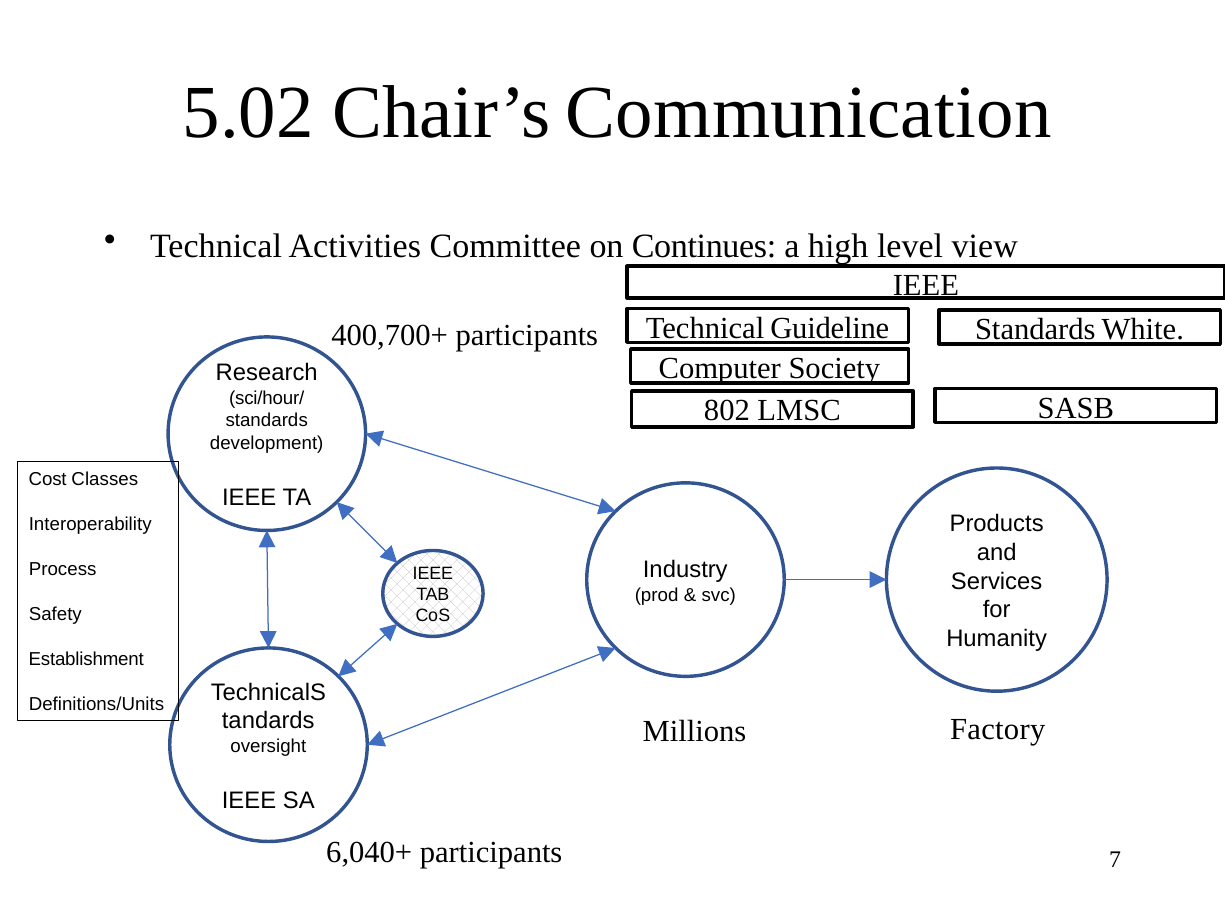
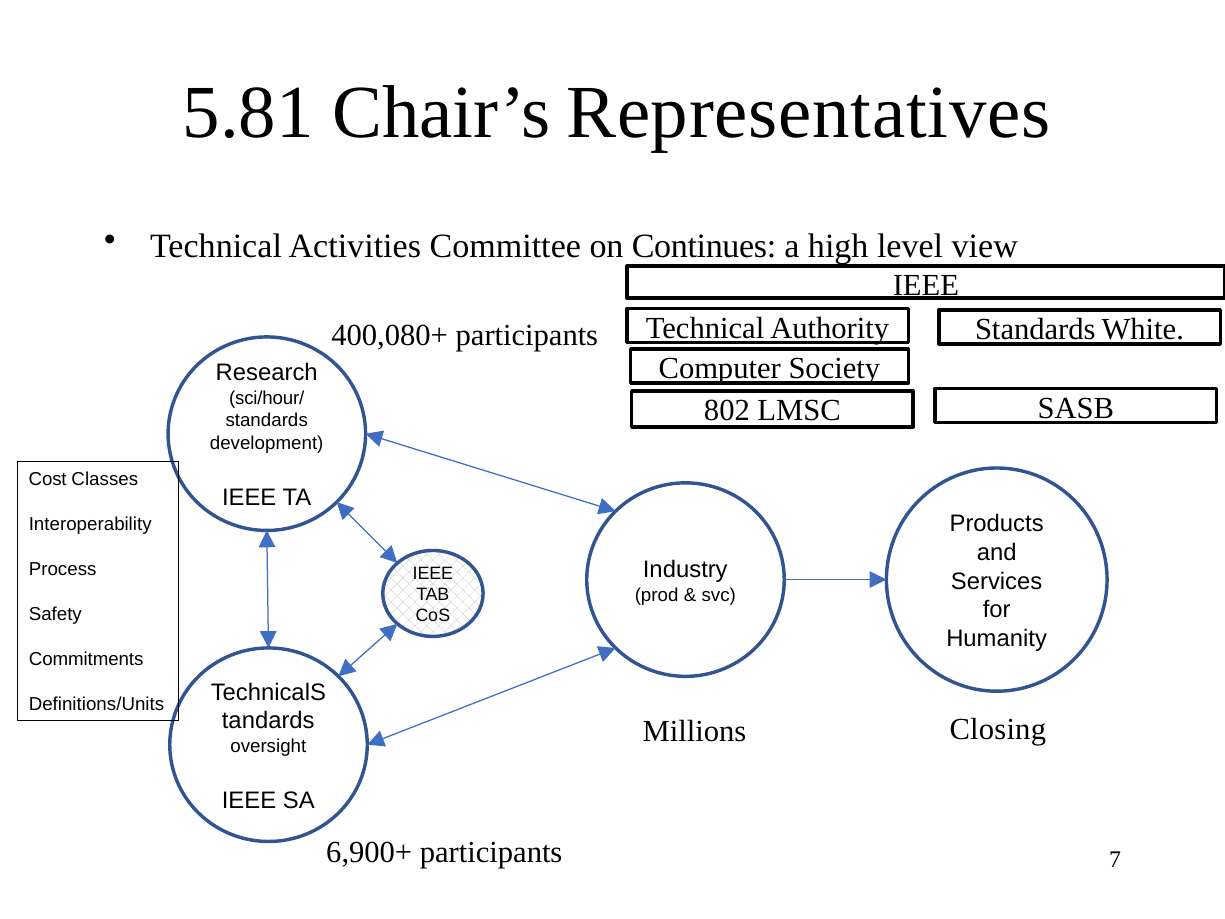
5.02: 5.02 -> 5.81
Communication: Communication -> Representatives
Guideline: Guideline -> Authority
400,700+: 400,700+ -> 400,080+
Establishment: Establishment -> Commitments
Factory: Factory -> Closing
6,040+: 6,040+ -> 6,900+
